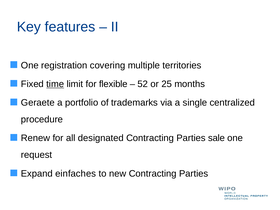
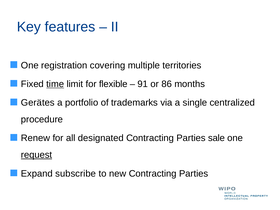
52: 52 -> 91
25: 25 -> 86
Geraete: Geraete -> Gerätes
request underline: none -> present
einfaches: einfaches -> subscribe
